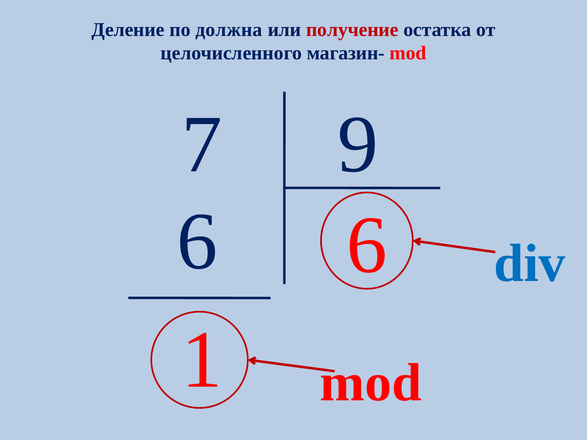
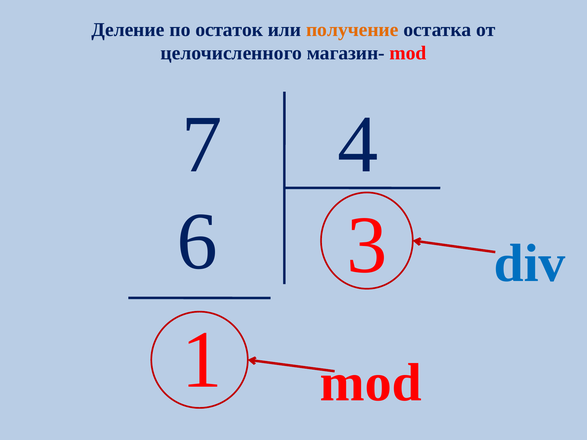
должна: должна -> остаток
получение colour: red -> orange
9: 9 -> 4
6 6: 6 -> 3
